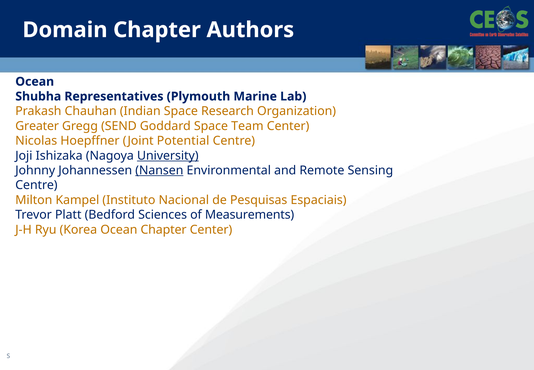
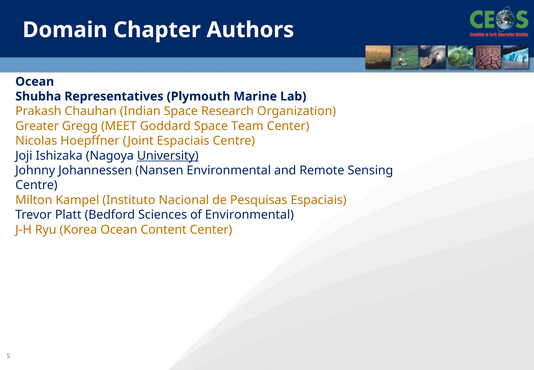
SEND: SEND -> MEET
Joint Potential: Potential -> Espaciais
Nansen underline: present -> none
of Measurements: Measurements -> Environmental
Ocean Chapter: Chapter -> Content
